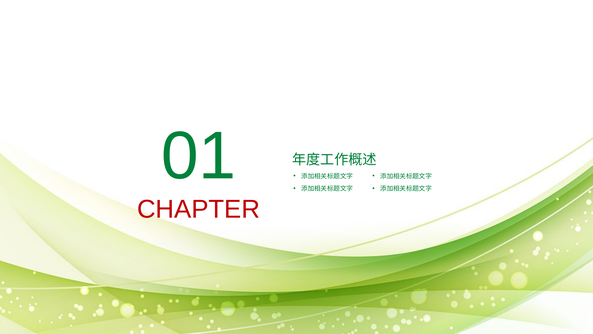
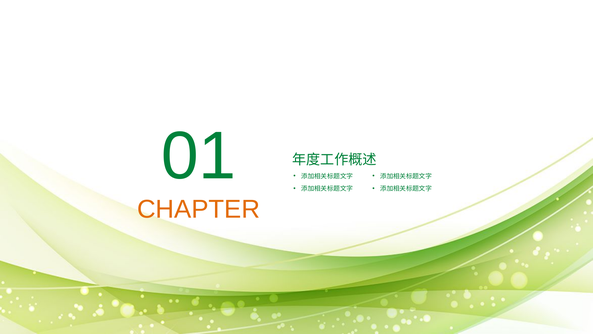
CHAPTER colour: red -> orange
